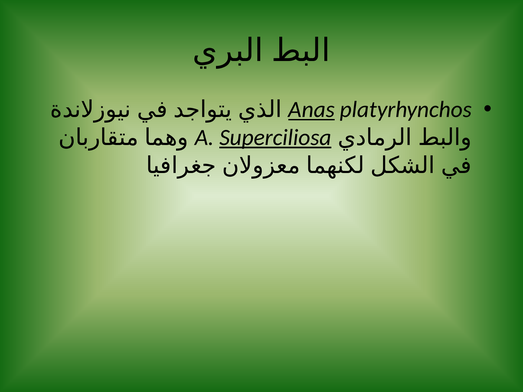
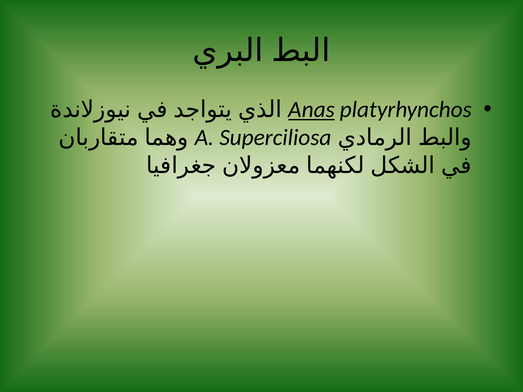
Superciliosa underline: present -> none
